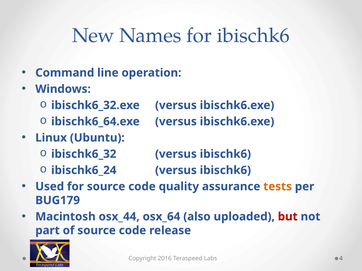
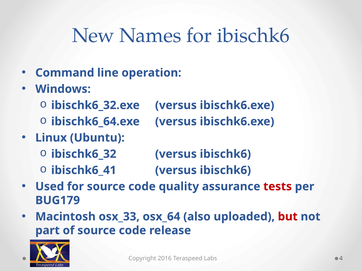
ibischk6_24: ibischk6_24 -> ibischk6_41
tests colour: orange -> red
osx_44: osx_44 -> osx_33
